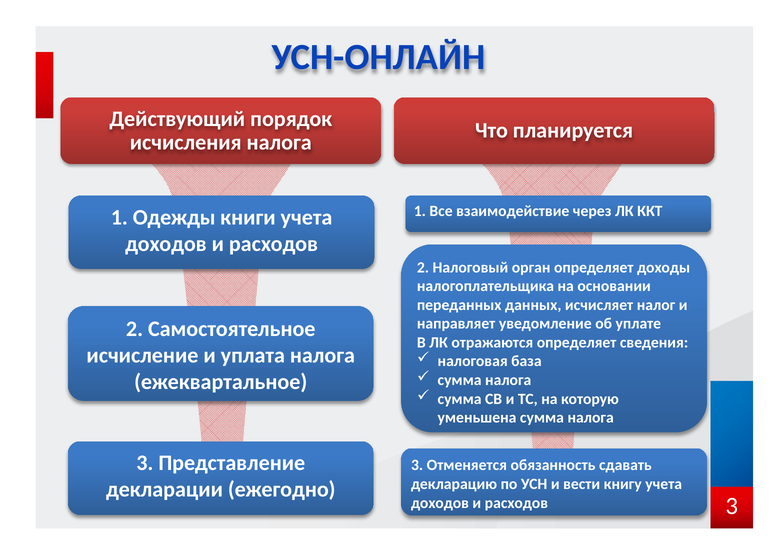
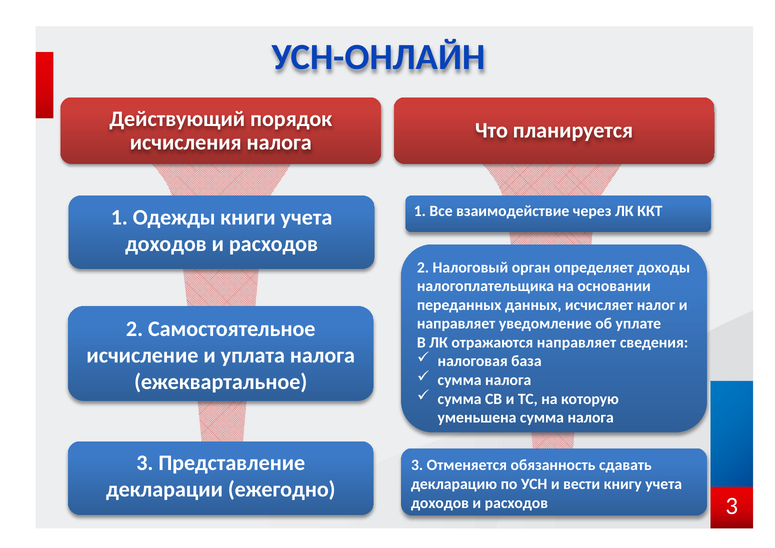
отражаются определяет: определяет -> направляет
